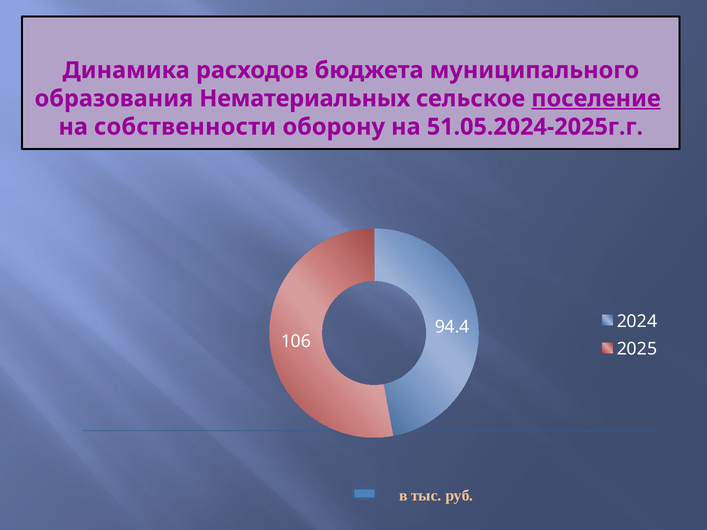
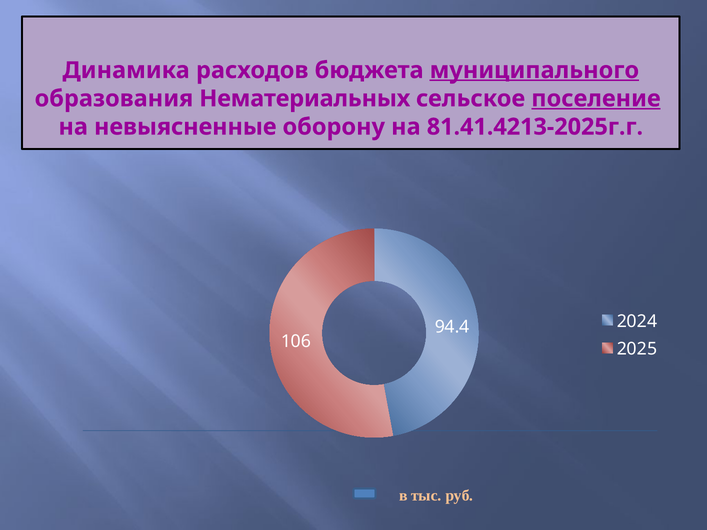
муниципального underline: none -> present
собственности: собственности -> невыясненные
51.05.2024-2025г.г: 51.05.2024-2025г.г -> 81.41.4213-2025г.г
